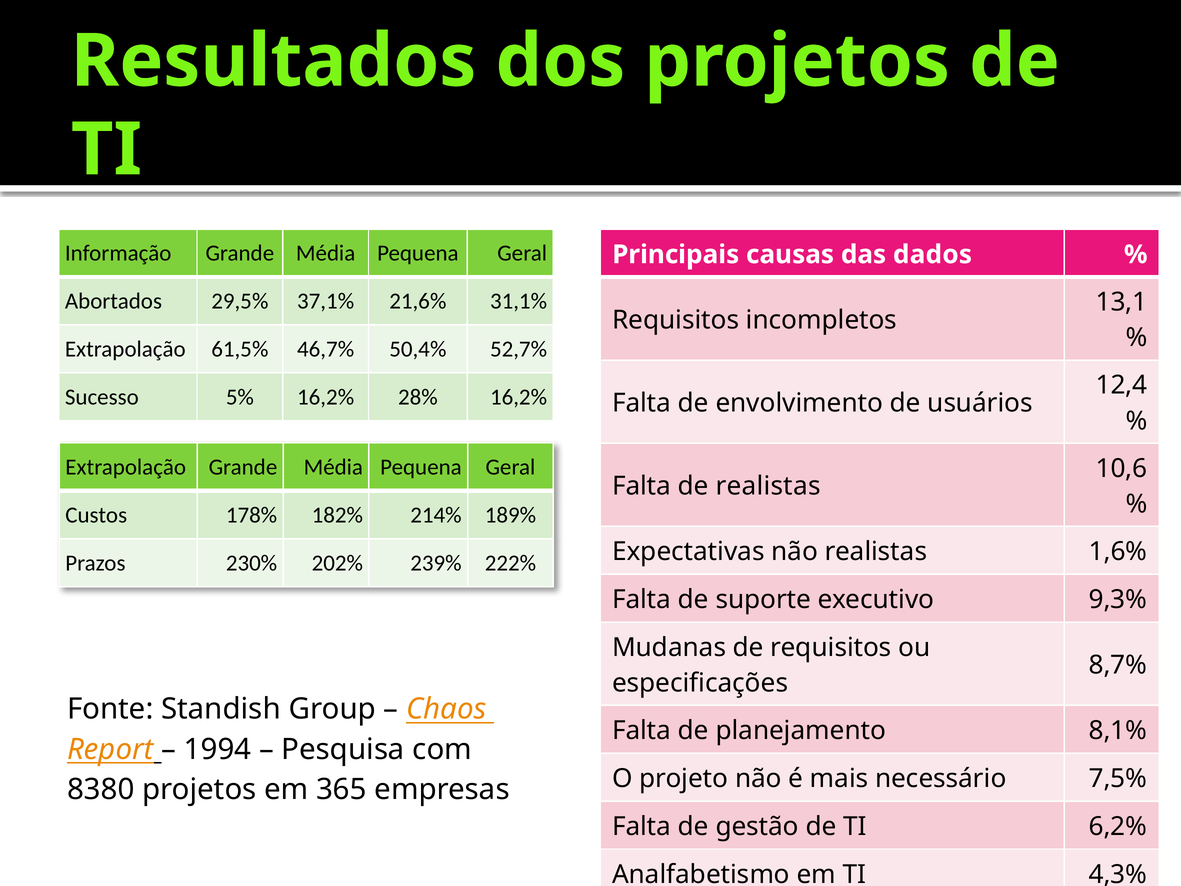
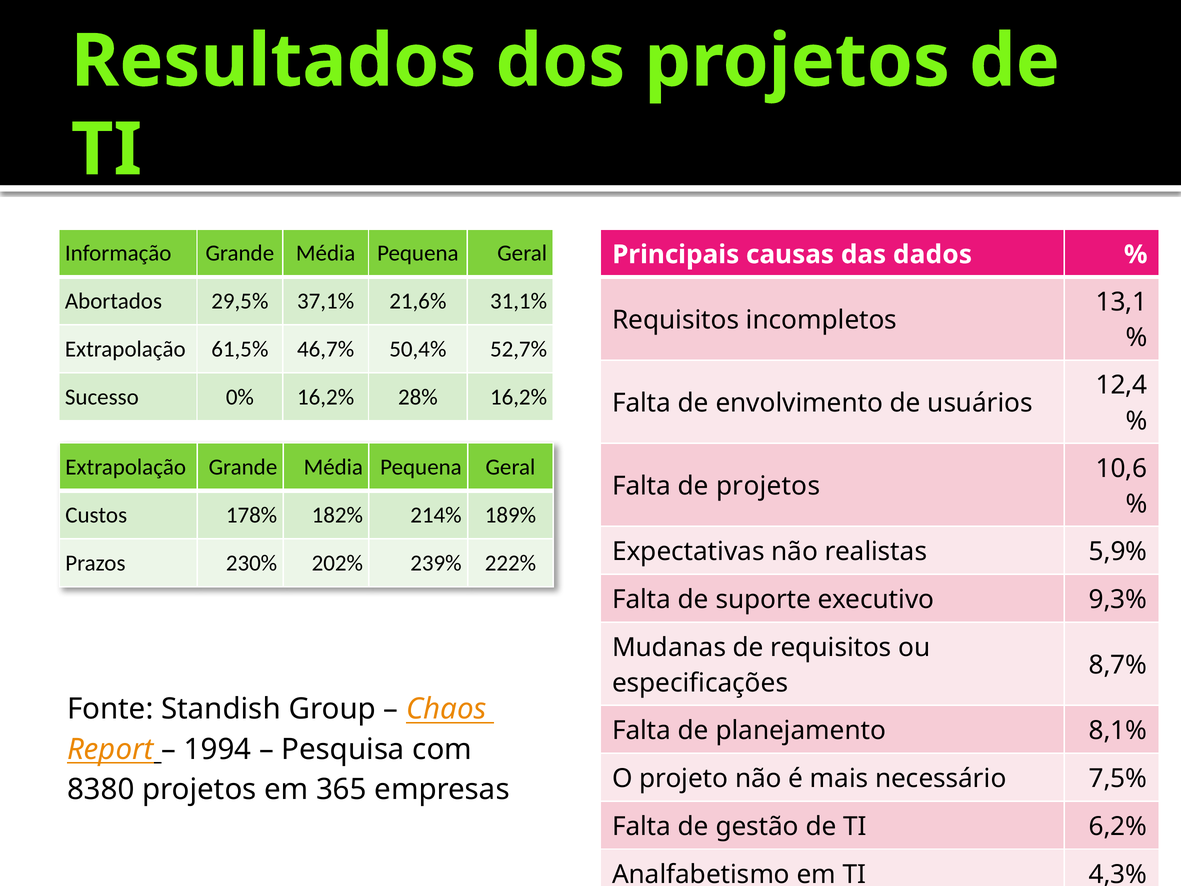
5%: 5% -> 0%
de realistas: realistas -> projetos
1,6%: 1,6% -> 5,9%
